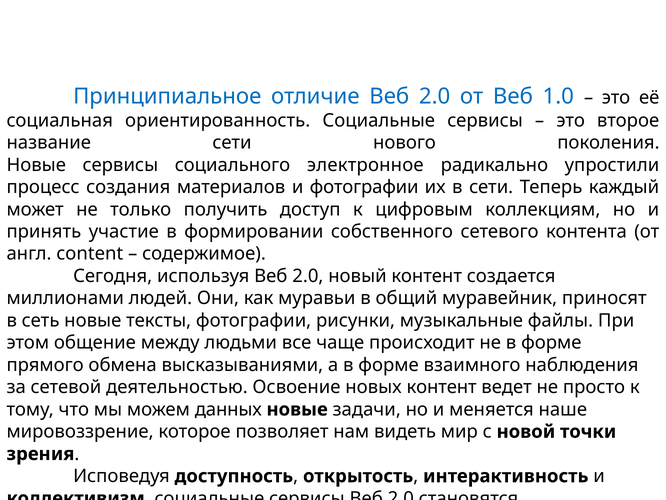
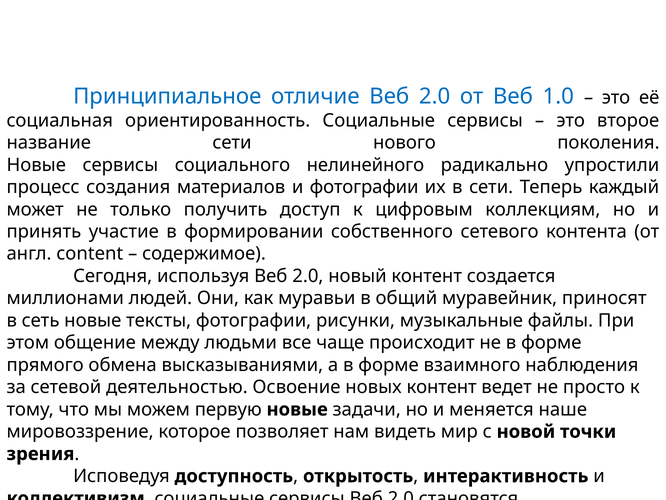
электронное: электронное -> нелинейного
данных: данных -> первую
